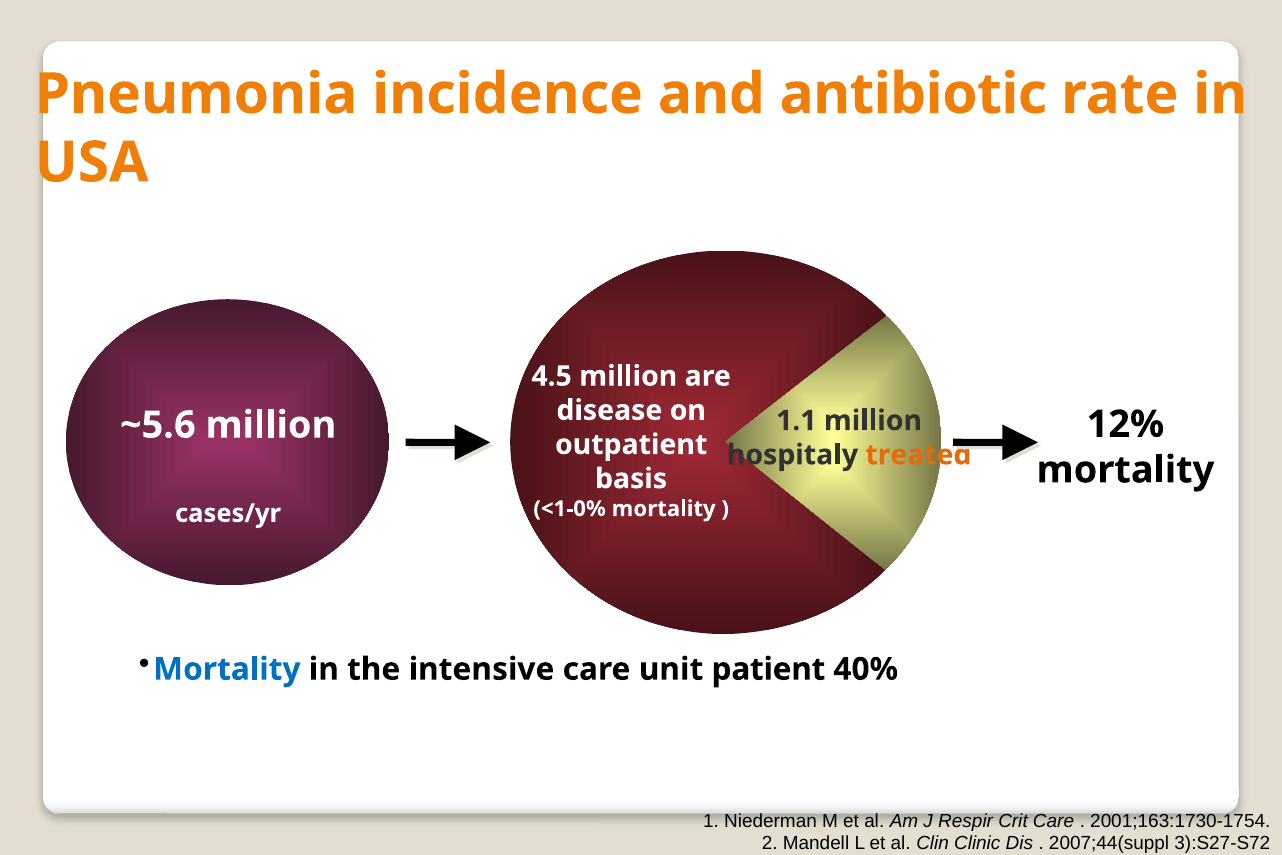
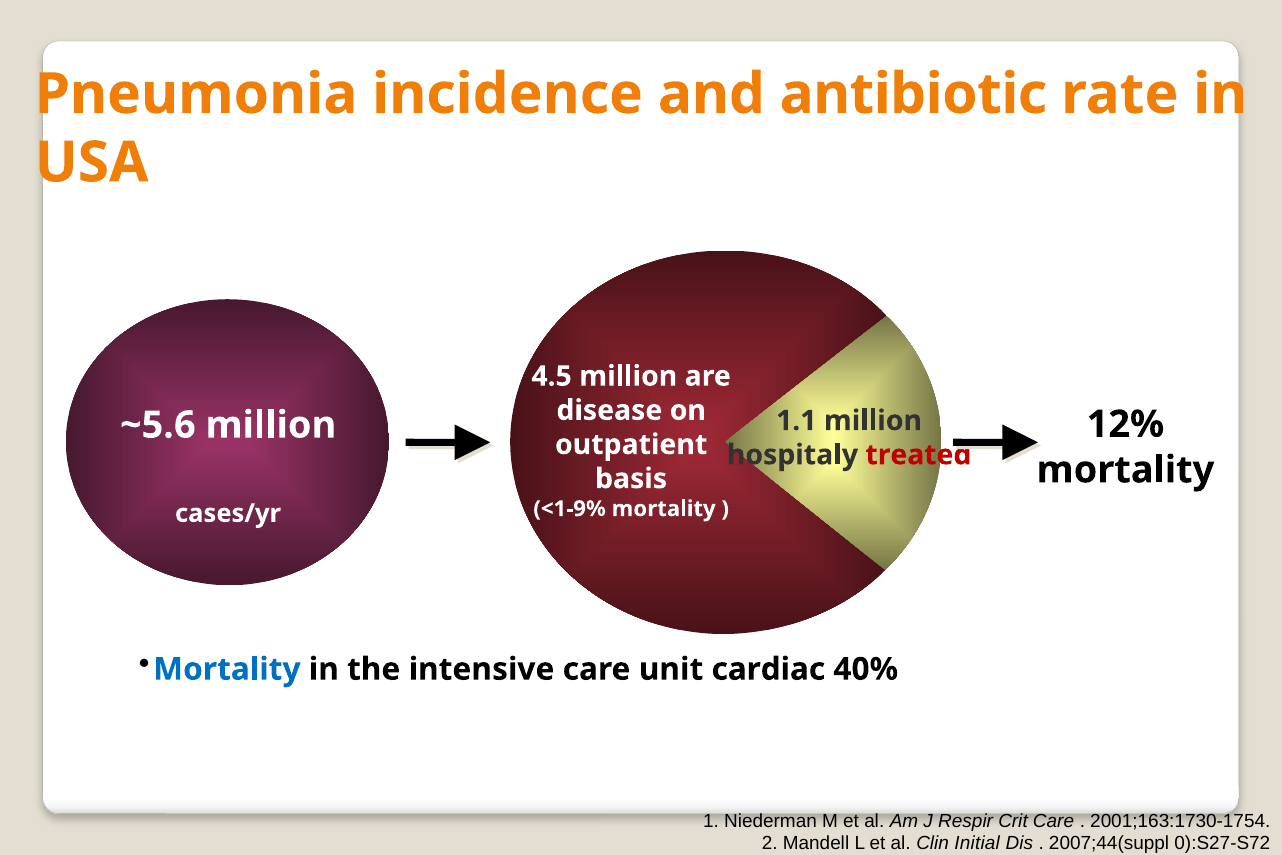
treated colour: orange -> red
<1-0%: <1-0% -> <1-9%
patient: patient -> cardiac
Clinic: Clinic -> Initial
3):S27-S72: 3):S27-S72 -> 0):S27-S72
